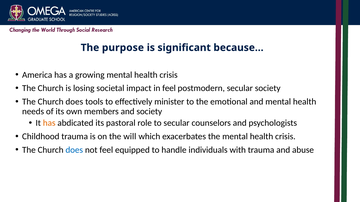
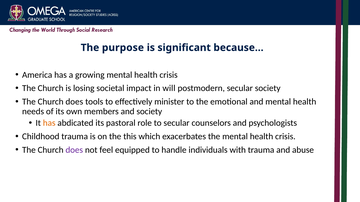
in feel: feel -> will
will: will -> this
does at (74, 150) colour: blue -> purple
